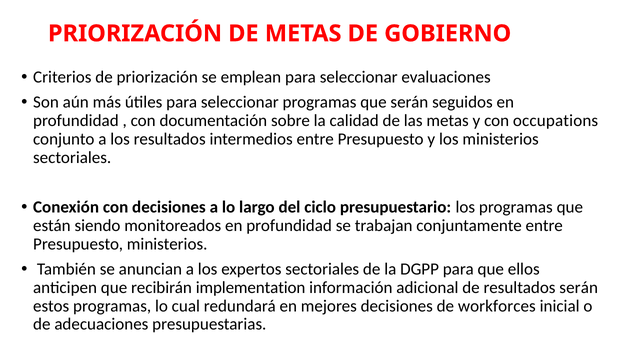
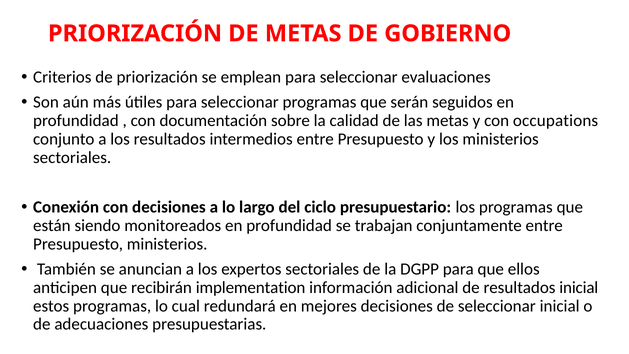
resultados serán: serán -> inicial
de workforces: workforces -> seleccionar
